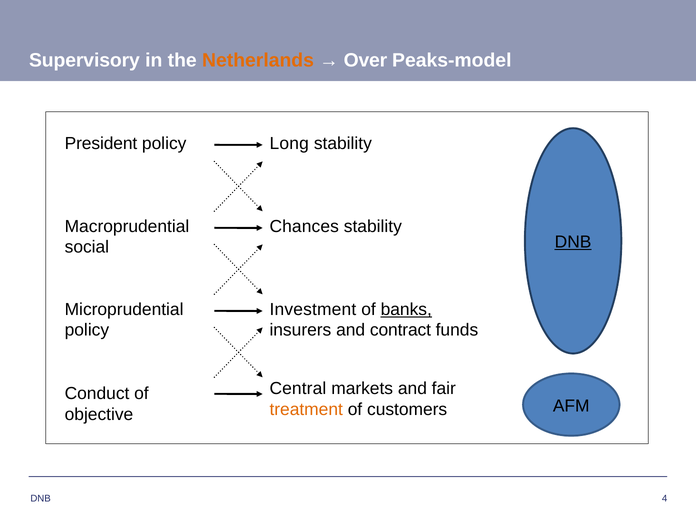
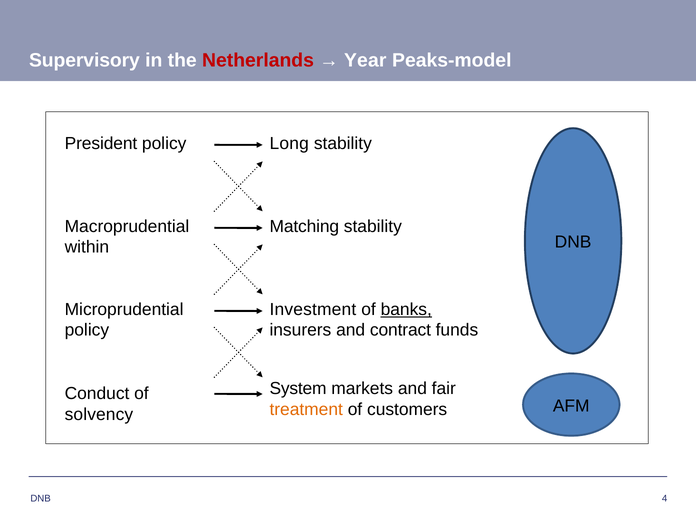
Netherlands colour: orange -> red
Over: Over -> Year
Chances: Chances -> Matching
DNB at (573, 242) underline: present -> none
social: social -> within
Central: Central -> System
objective: objective -> solvency
